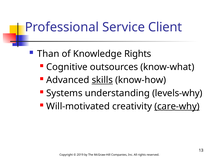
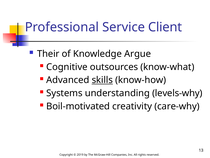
Than: Than -> Their
Knowledge Rights: Rights -> Argue
Will-motivated: Will-motivated -> Boil-motivated
care-why underline: present -> none
